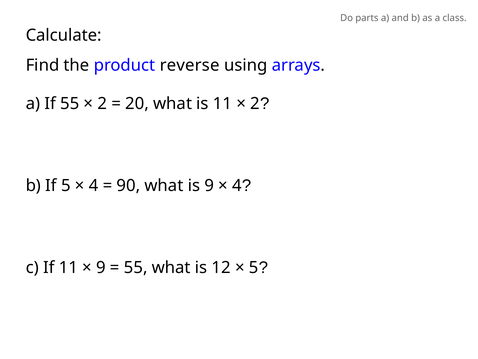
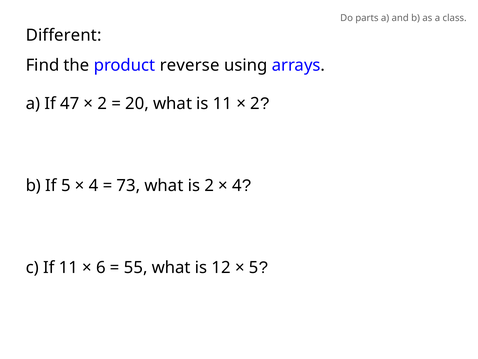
Calculate: Calculate -> Different
If 55: 55 -> 47
90: 90 -> 73
is 9: 9 -> 2
9 at (101, 267): 9 -> 6
